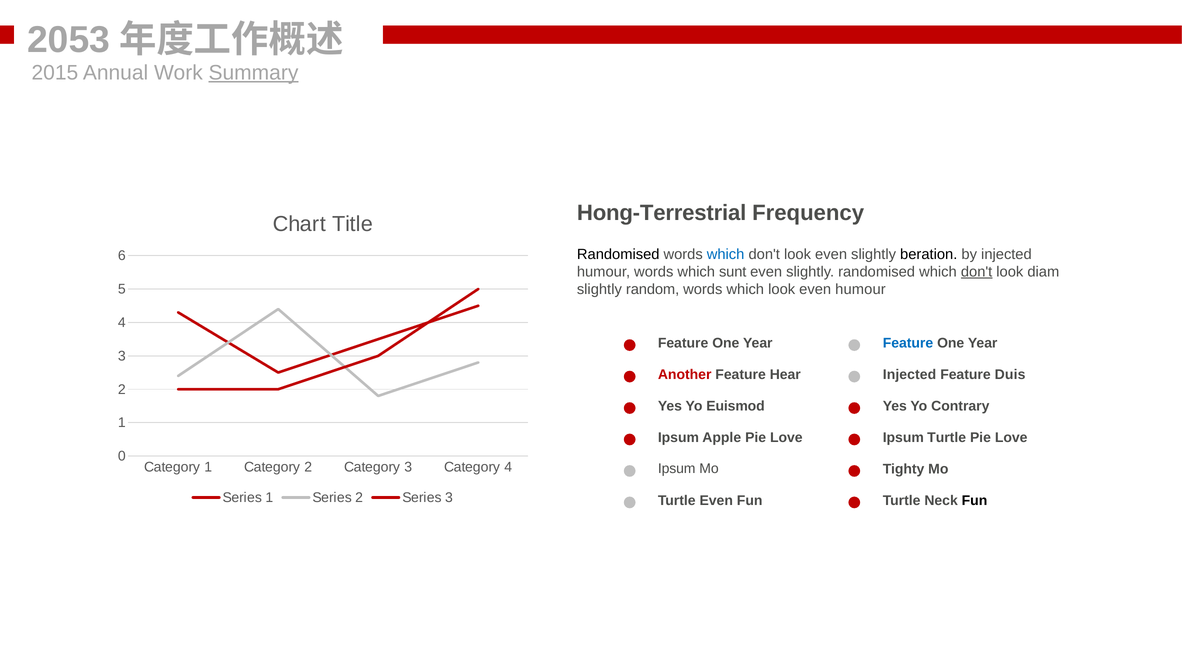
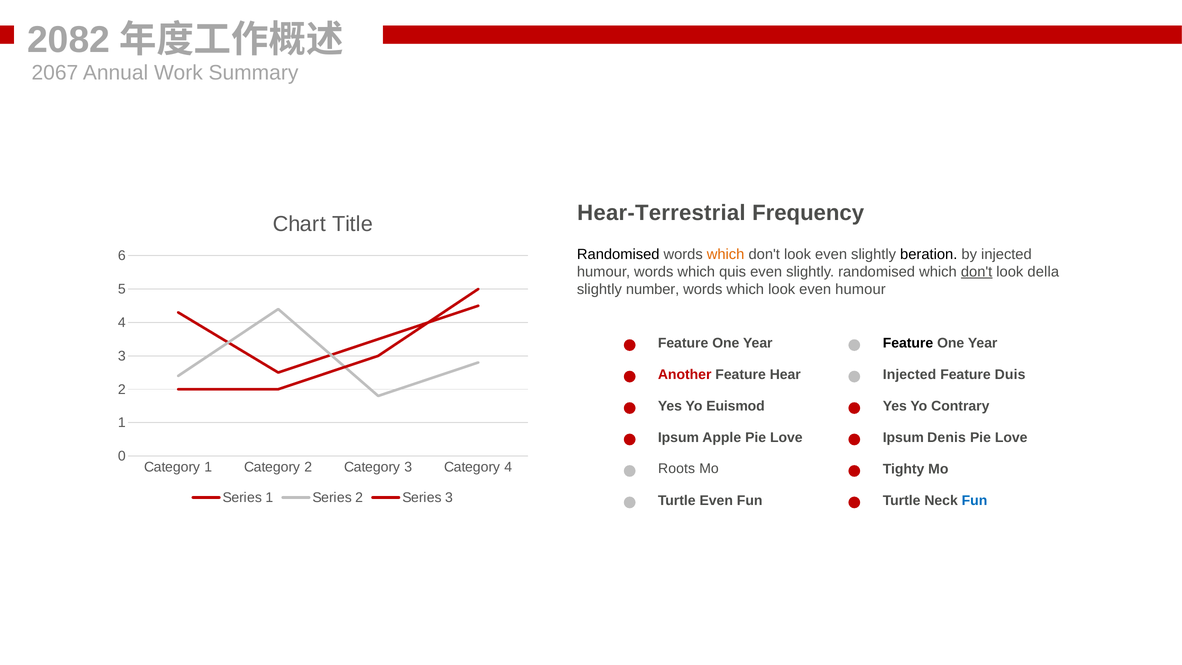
2053: 2053 -> 2082
2015: 2015 -> 2067
Summary underline: present -> none
Hong-Terrestrial: Hong-Terrestrial -> Hear-Terrestrial
which at (726, 254) colour: blue -> orange
sunt: sunt -> quis
diam: diam -> della
random: random -> number
Feature at (908, 343) colour: blue -> black
Ipsum Turtle: Turtle -> Denis
Ipsum at (677, 469): Ipsum -> Roots
Fun at (974, 500) colour: black -> blue
